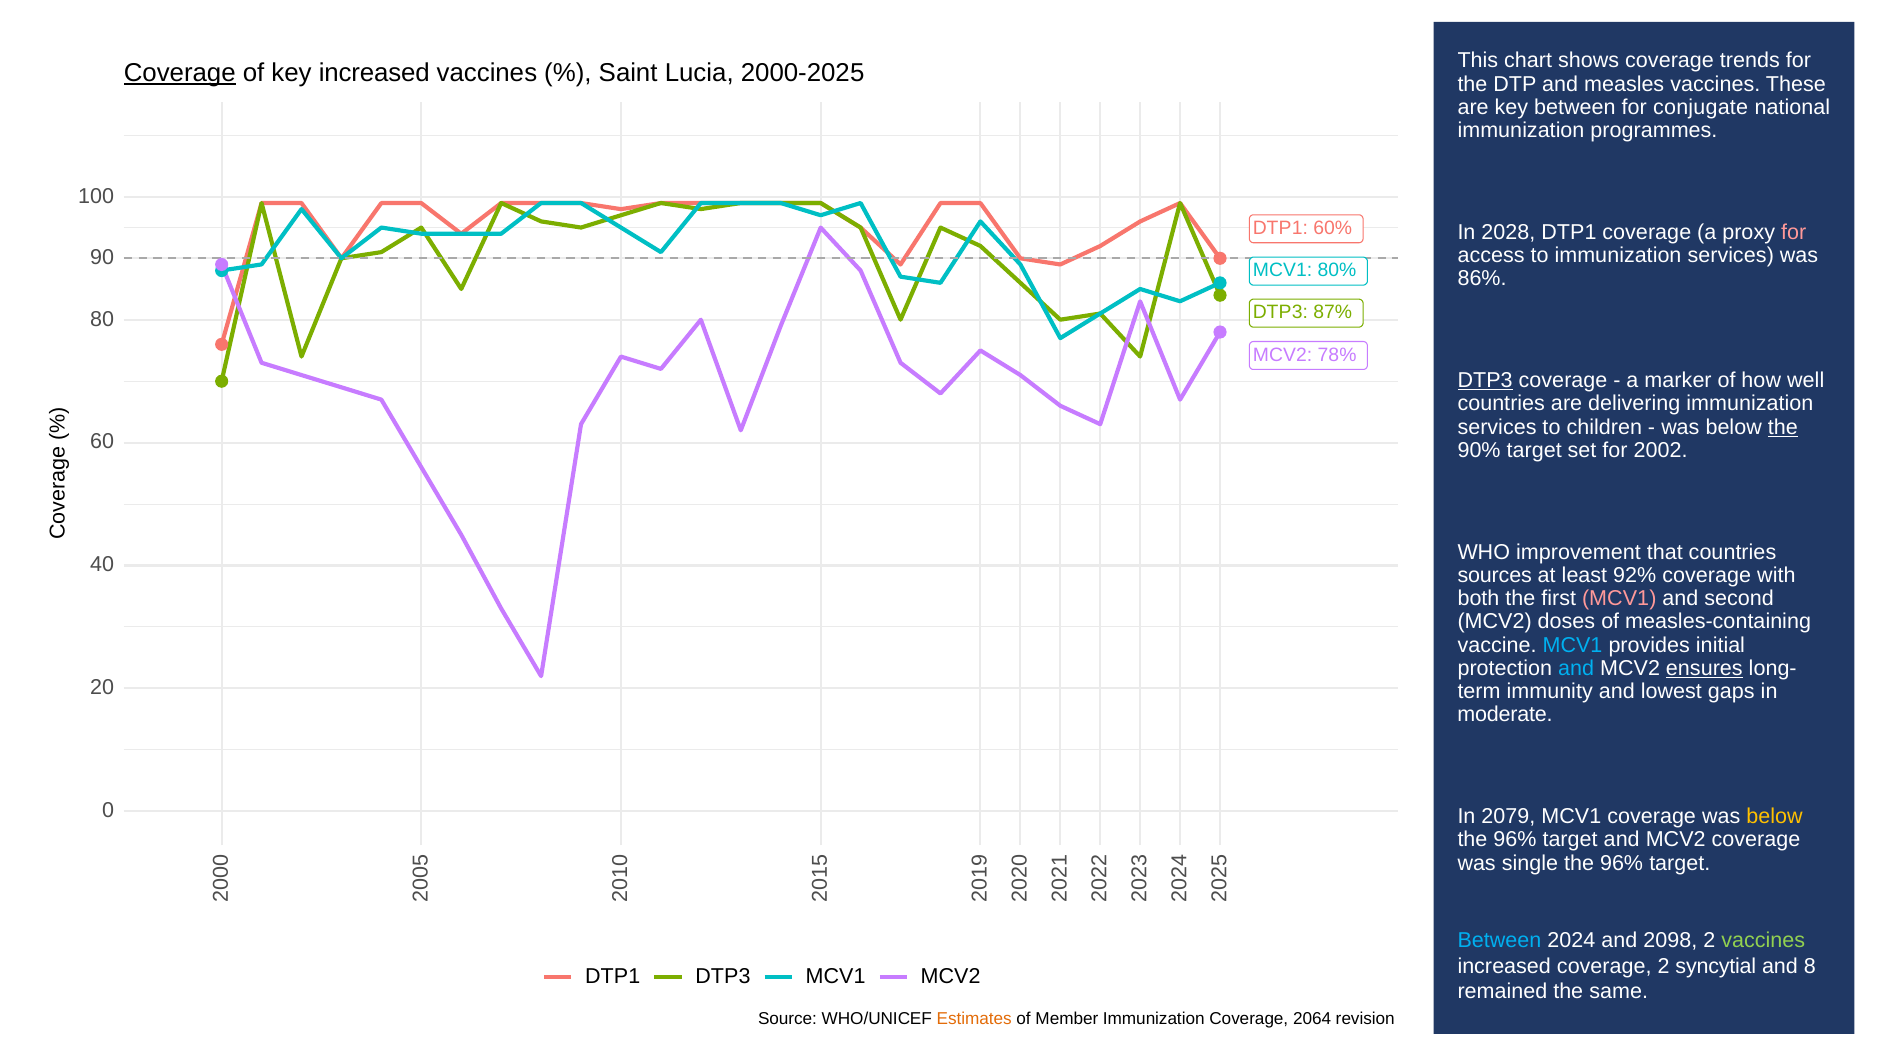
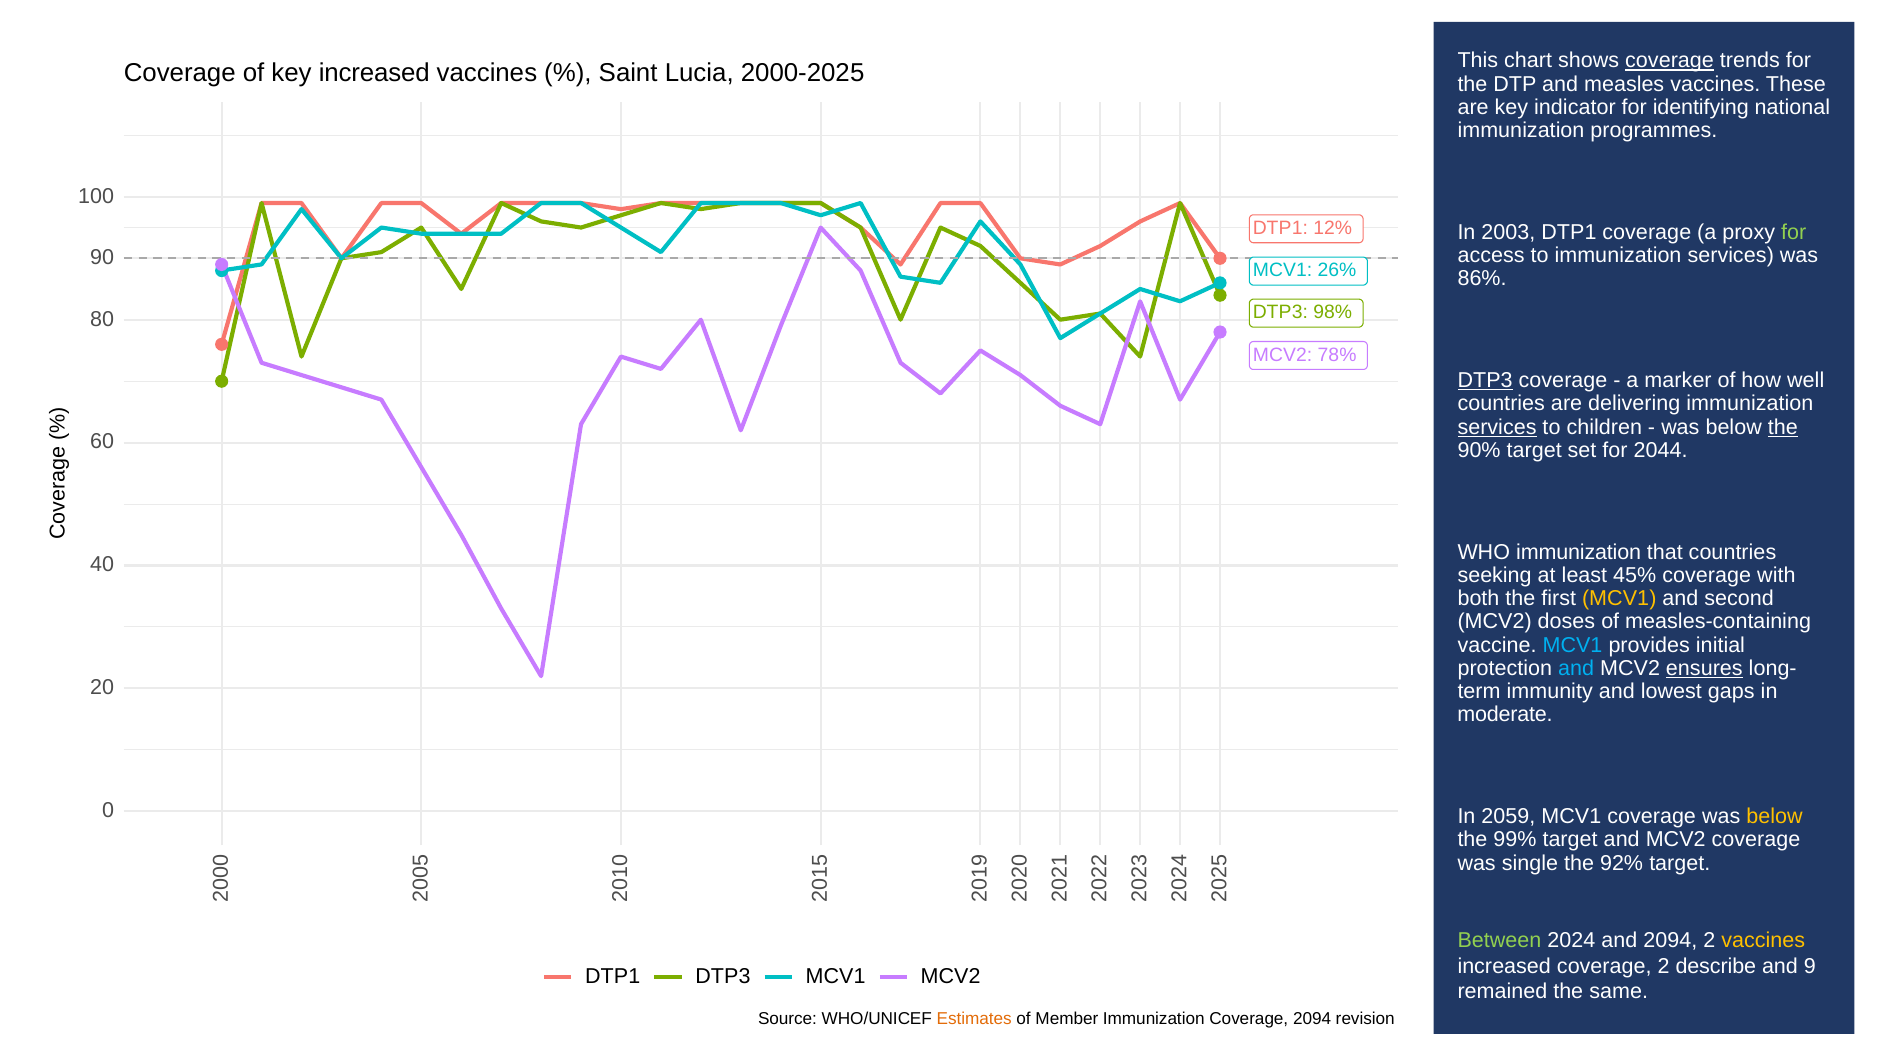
coverage at (1670, 61) underline: none -> present
Coverage at (180, 73) underline: present -> none
key between: between -> indicator
conjugate: conjugate -> identifying
60%: 60% -> 12%
2028: 2028 -> 2003
for at (1794, 232) colour: pink -> light green
80%: 80% -> 26%
87%: 87% -> 98%
services at (1497, 427) underline: none -> present
2002: 2002 -> 2044
WHO improvement: improvement -> immunization
sources: sources -> seeking
92%: 92% -> 45%
MCV1 at (1619, 599) colour: pink -> yellow
2079: 2079 -> 2059
96% at (1515, 840): 96% -> 99%
96% at (1622, 863): 96% -> 92%
Between at (1499, 940) colour: light blue -> light green
and 2098: 2098 -> 2094
vaccines at (1763, 940) colour: light green -> yellow
syncytial: syncytial -> describe
and 8: 8 -> 9
Coverage 2064: 2064 -> 2094
